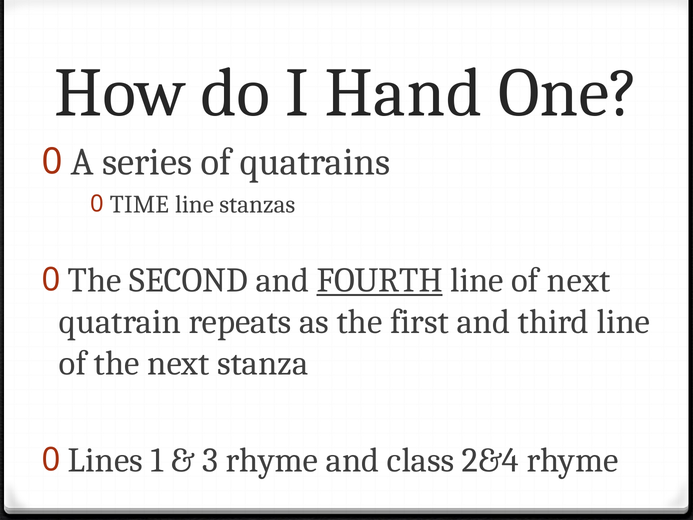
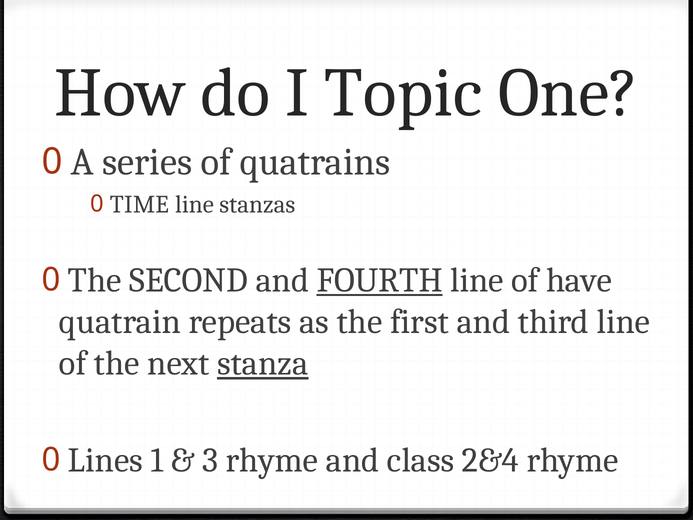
Hand: Hand -> Topic
of next: next -> have
stanza underline: none -> present
